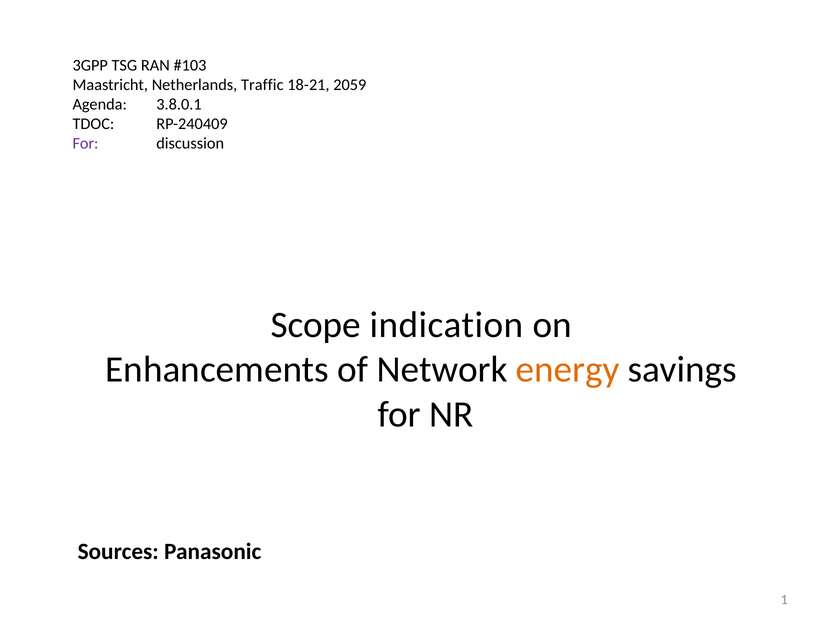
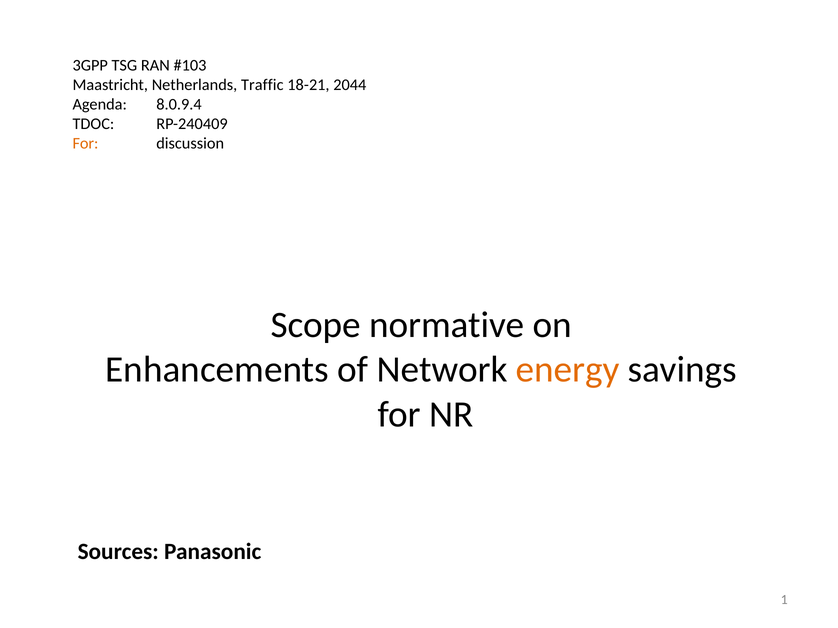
2059: 2059 -> 2044
3.8.0.1: 3.8.0.1 -> 8.0.9.4
For at (85, 144) colour: purple -> orange
indication: indication -> normative
